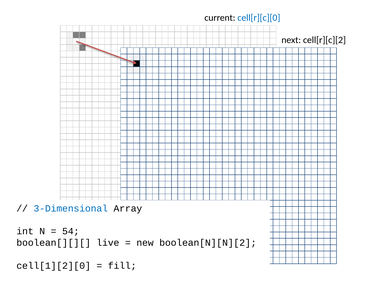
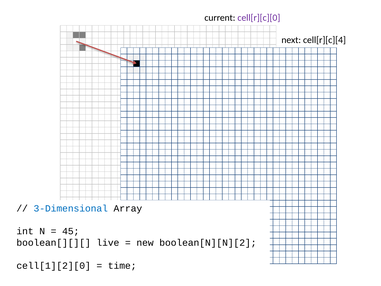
cell[r][c][0 colour: blue -> purple
cell[r][c][2: cell[r][c][2 -> cell[r][c][4
54: 54 -> 45
fill: fill -> time
